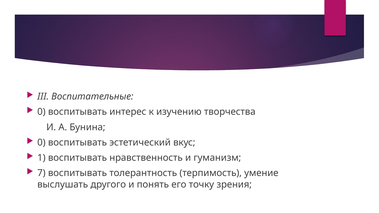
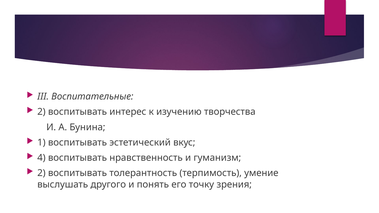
0 at (41, 112): 0 -> 2
0 at (41, 143): 0 -> 1
1: 1 -> 4
7 at (41, 173): 7 -> 2
